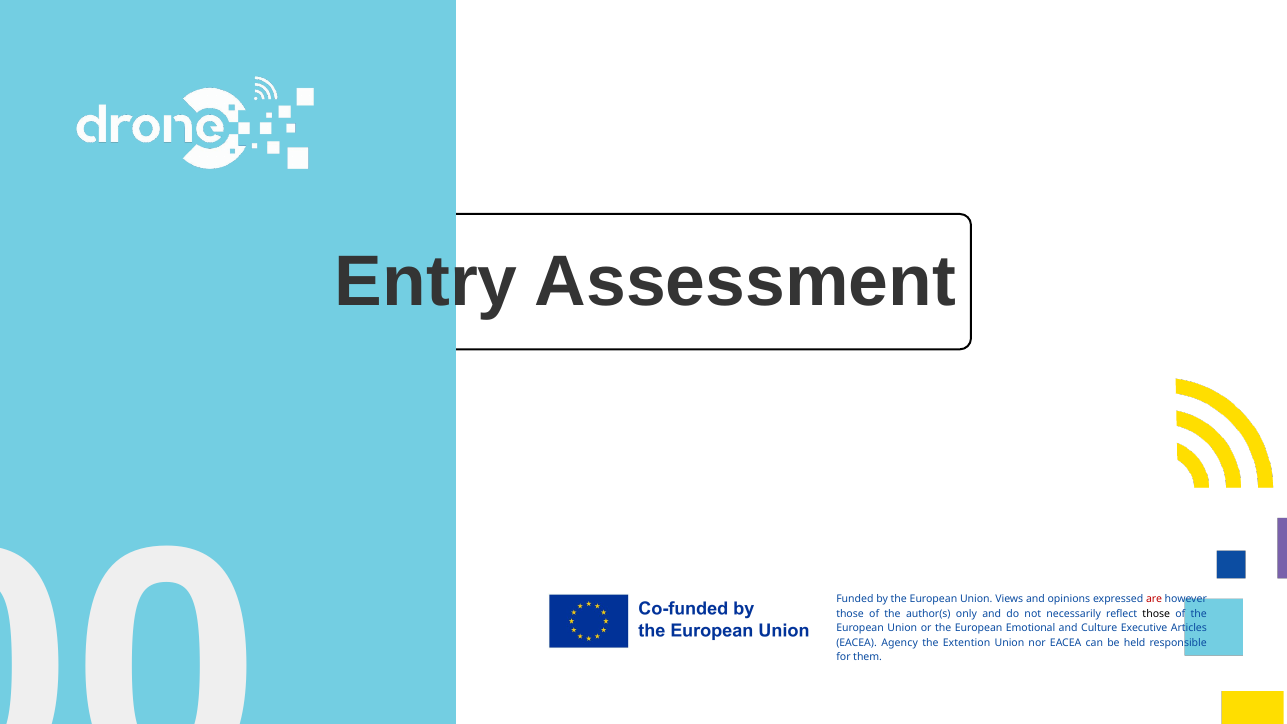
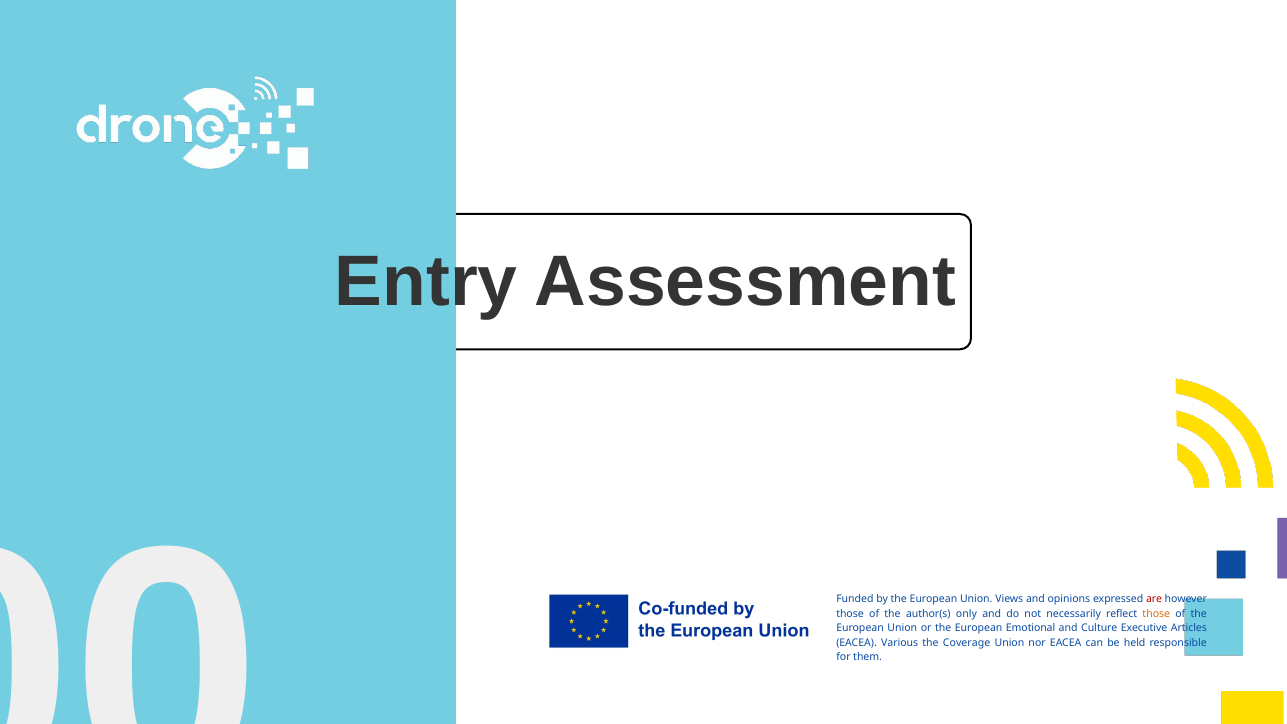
those at (1156, 614) colour: black -> orange
Agency: Agency -> Various
Extention: Extention -> Coverage
